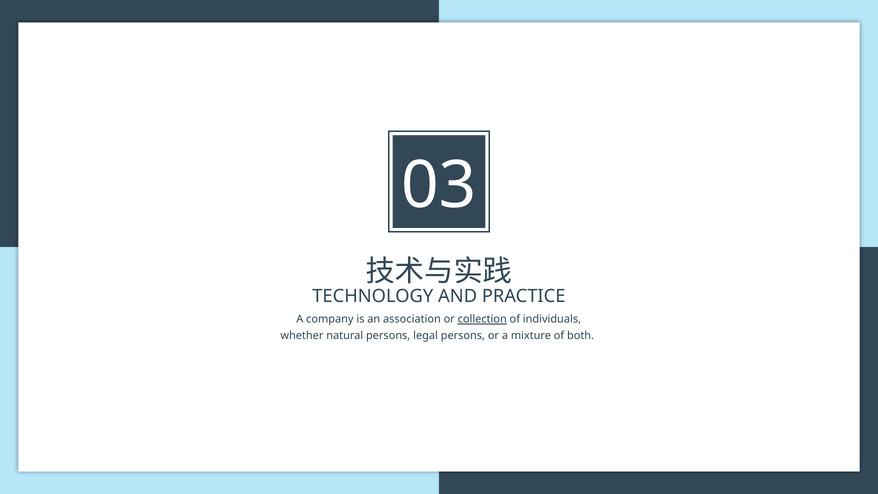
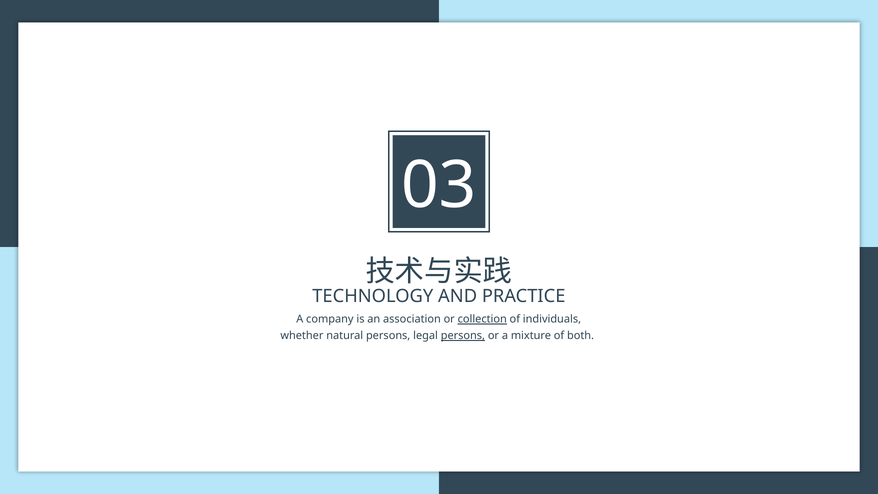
persons at (463, 336) underline: none -> present
